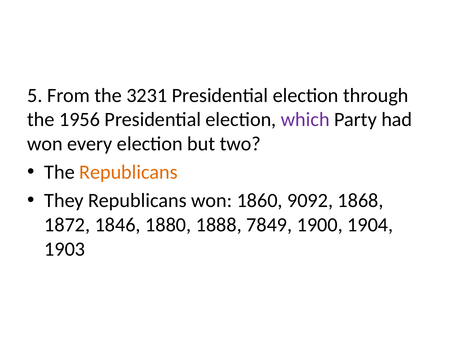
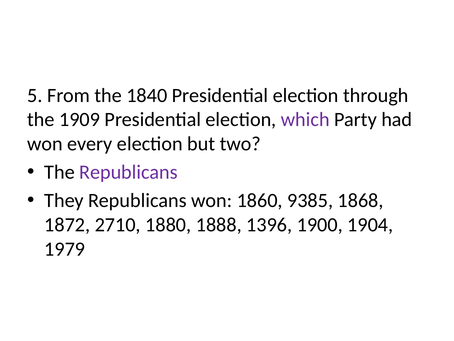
3231: 3231 -> 1840
1956: 1956 -> 1909
Republicans at (128, 172) colour: orange -> purple
9092: 9092 -> 9385
1846: 1846 -> 2710
7849: 7849 -> 1396
1903: 1903 -> 1979
